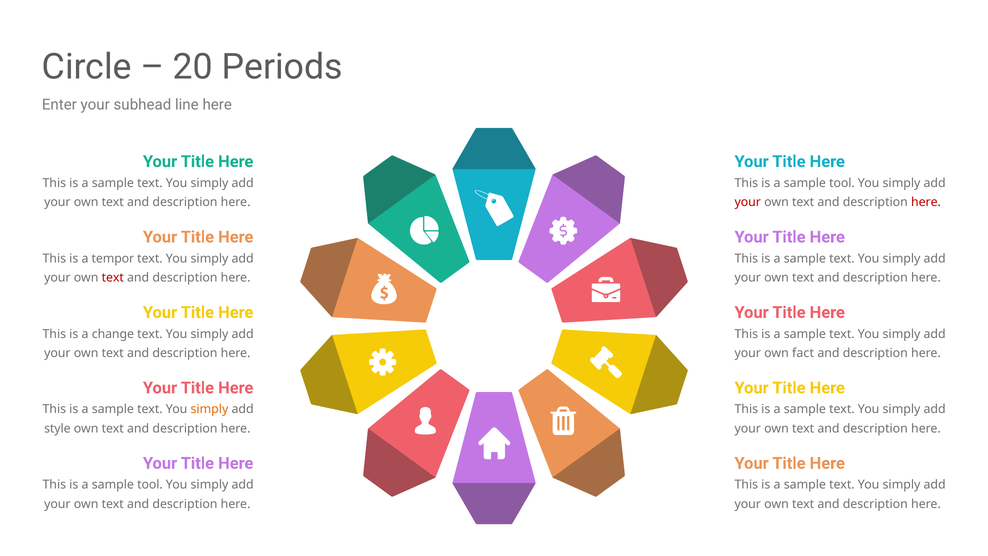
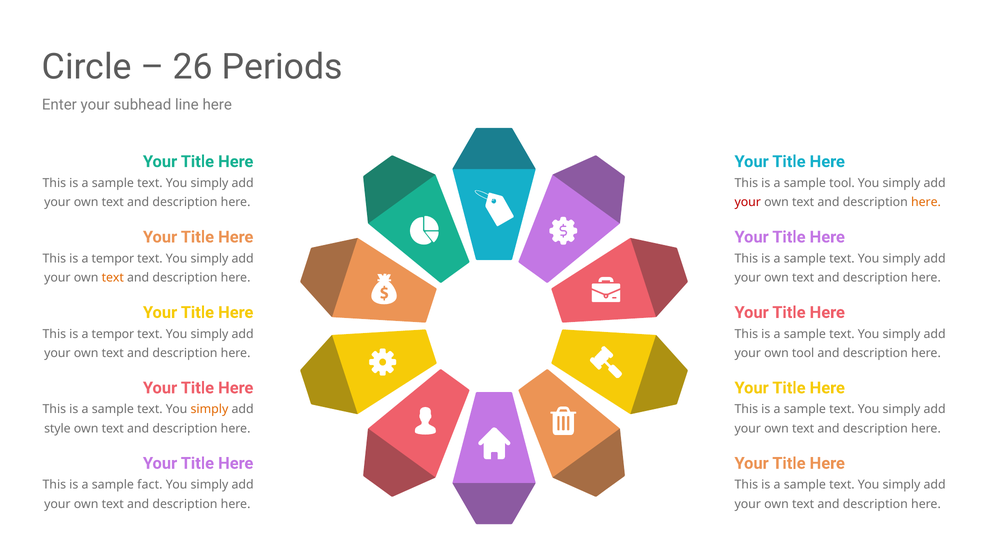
20: 20 -> 26
here at (926, 202) colour: red -> orange
text at (113, 278) colour: red -> orange
change at (113, 334): change -> tempor
own fact: fact -> tool
tool at (150, 485): tool -> fact
